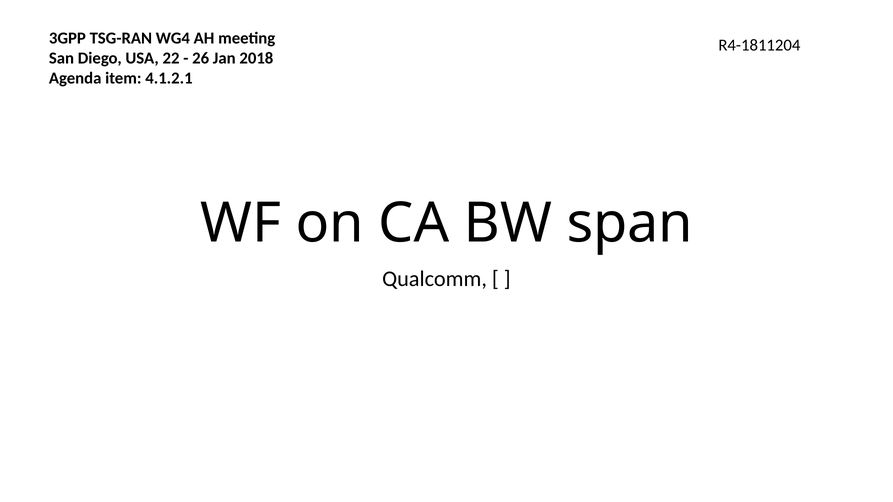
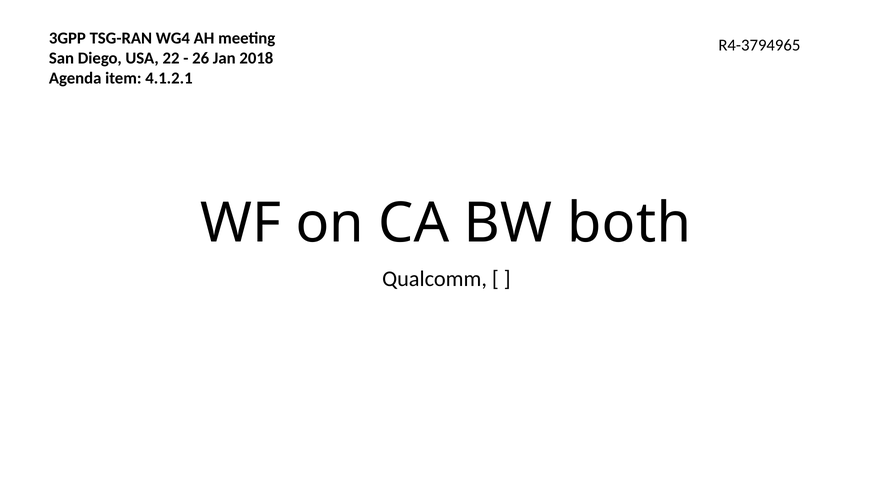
R4-1811204: R4-1811204 -> R4-3794965
span: span -> both
